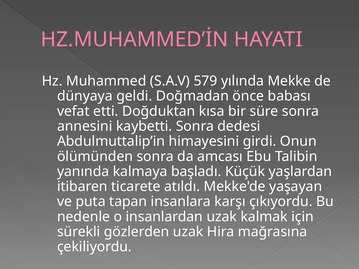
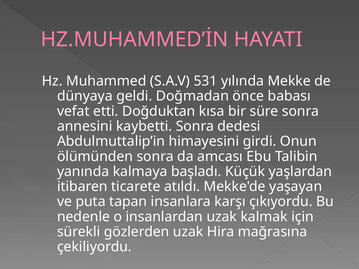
579: 579 -> 531
